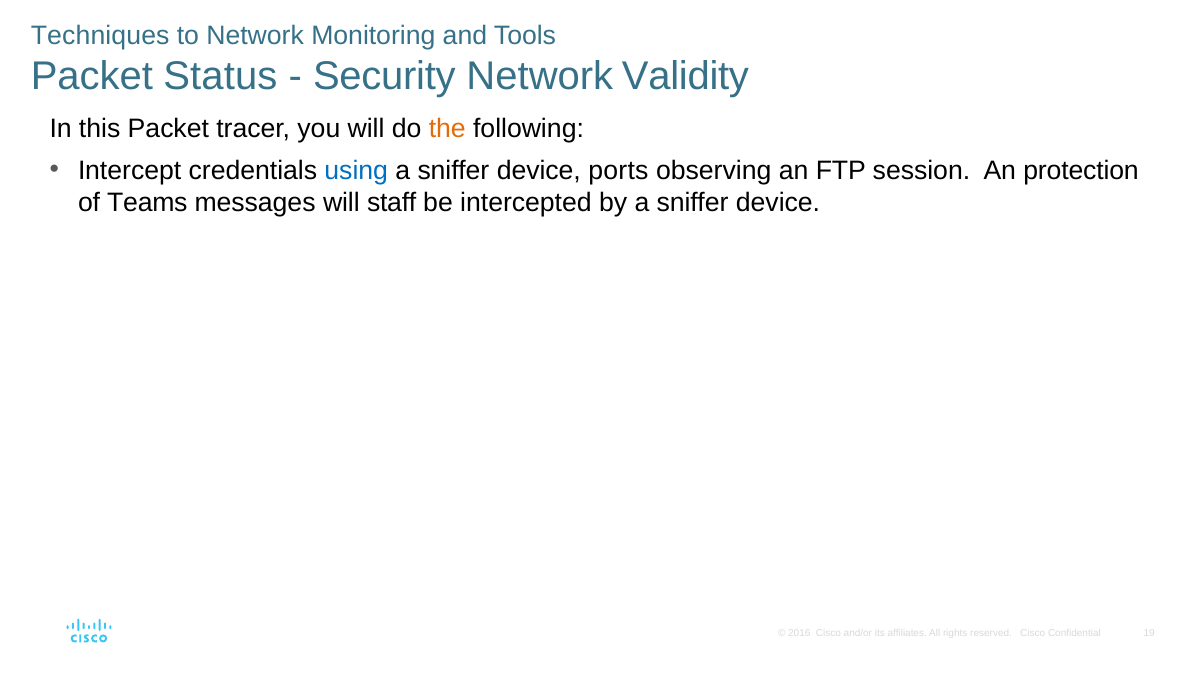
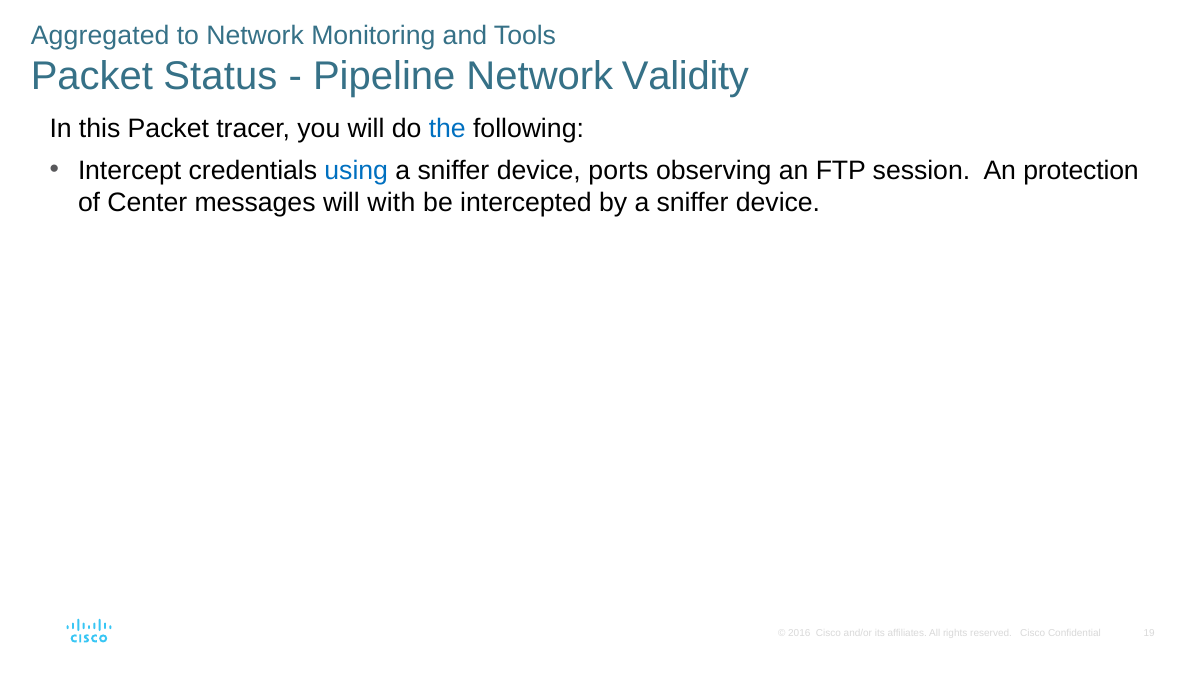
Techniques: Techniques -> Aggregated
Security: Security -> Pipeline
the colour: orange -> blue
Teams: Teams -> Center
staff: staff -> with
